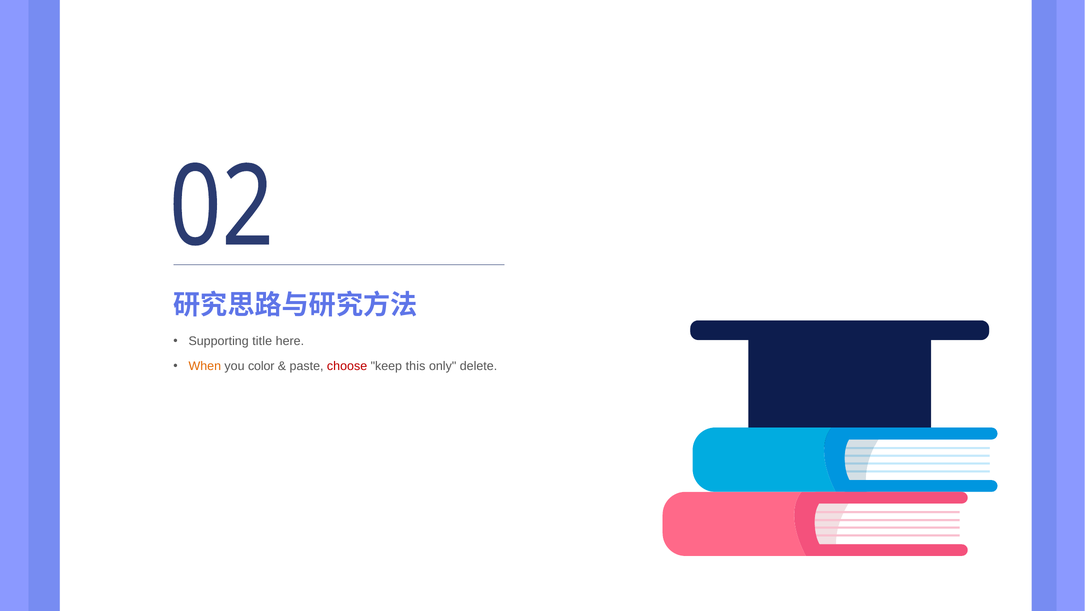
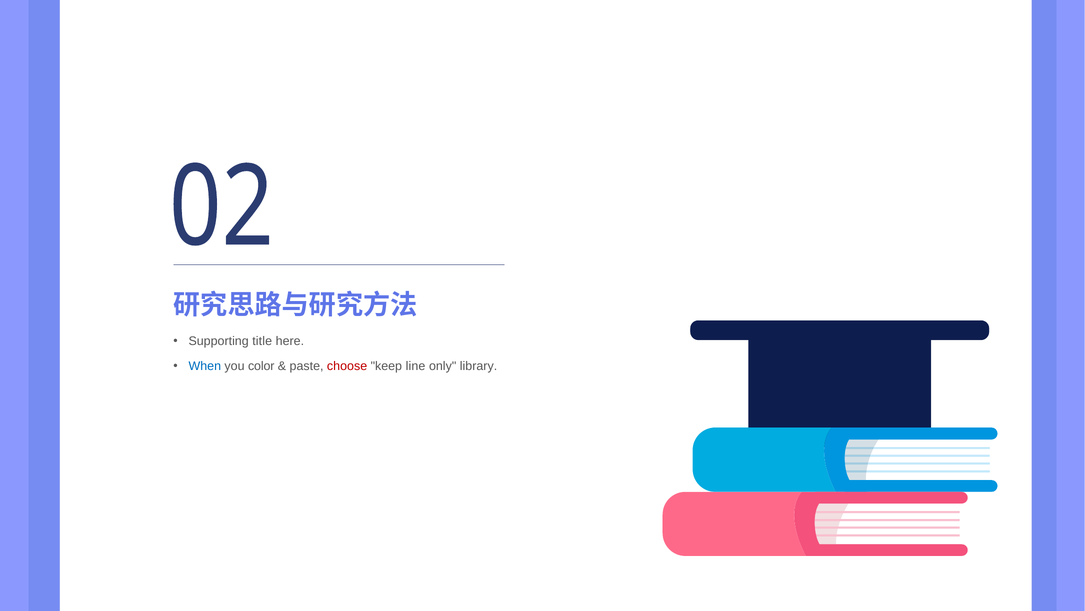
When colour: orange -> blue
this: this -> line
delete: delete -> library
